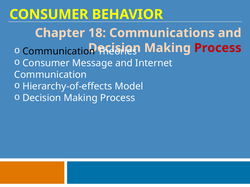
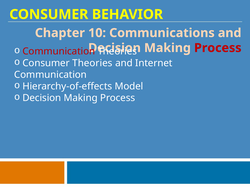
18: 18 -> 10
Communication at (59, 52) colour: black -> red
Consumer Message: Message -> Theories
